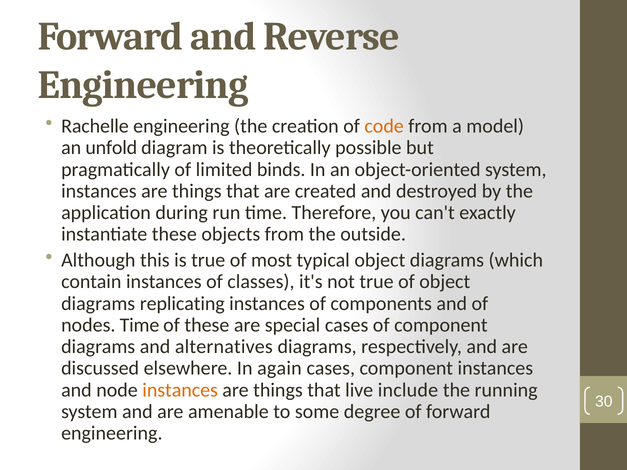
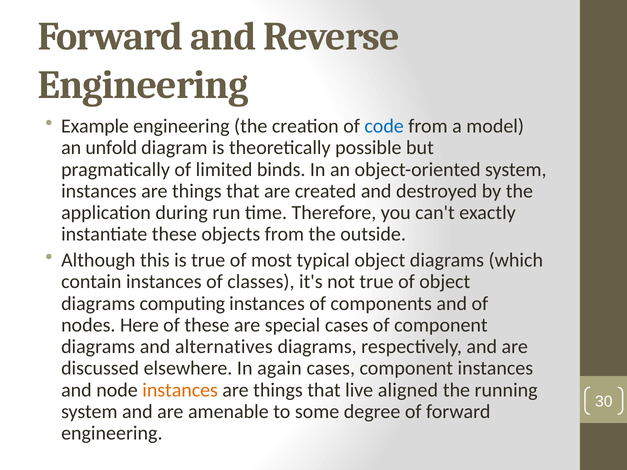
Rachelle: Rachelle -> Example
code colour: orange -> blue
replicating: replicating -> computing
nodes Time: Time -> Here
include: include -> aligned
